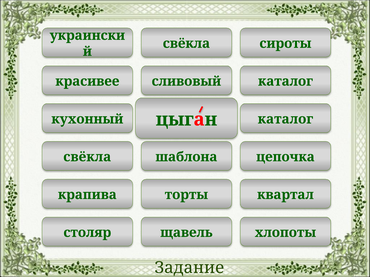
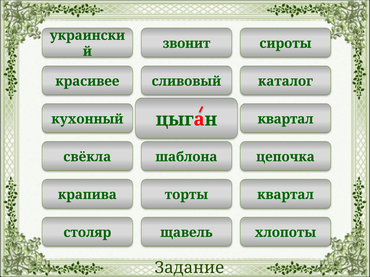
свёкла at (186, 44): свёкла -> звонит
цыган каталог: каталог -> квартал
